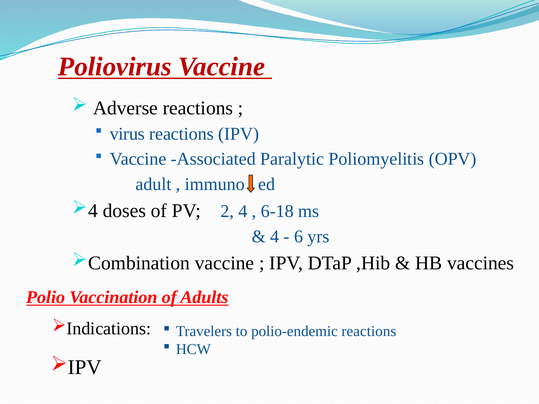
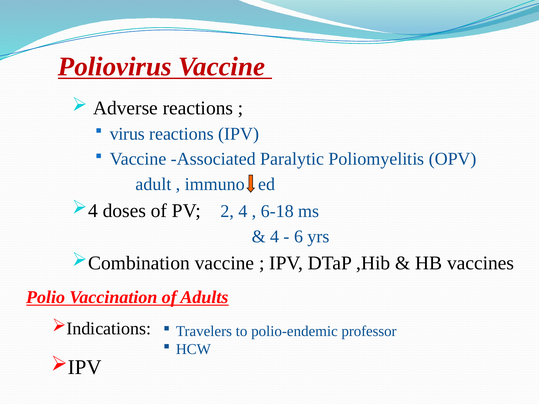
polio-endemic reactions: reactions -> professor
